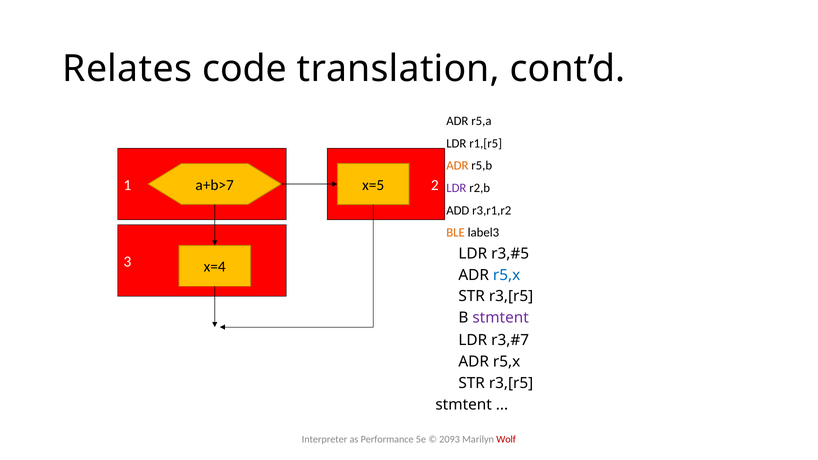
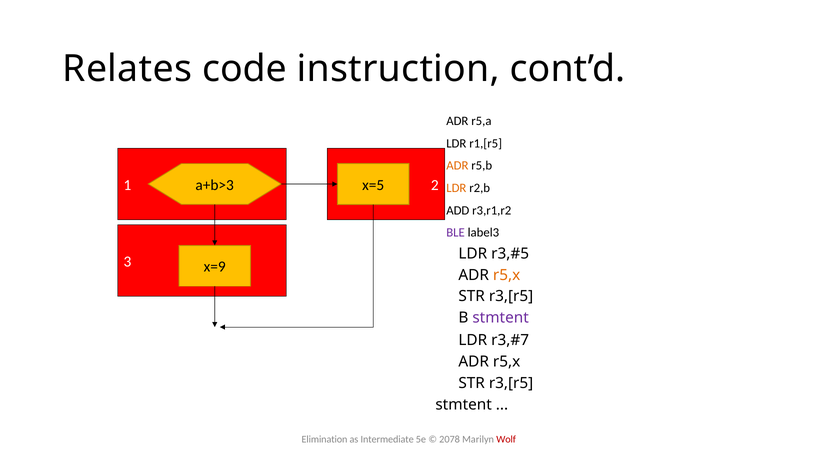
translation: translation -> instruction
a+b>7: a+b>7 -> a+b>3
LDR at (456, 188) colour: purple -> orange
BLE colour: orange -> purple
x=4: x=4 -> x=9
r5,x at (507, 275) colour: blue -> orange
Interpreter: Interpreter -> Elimination
Performance: Performance -> Intermediate
2093: 2093 -> 2078
